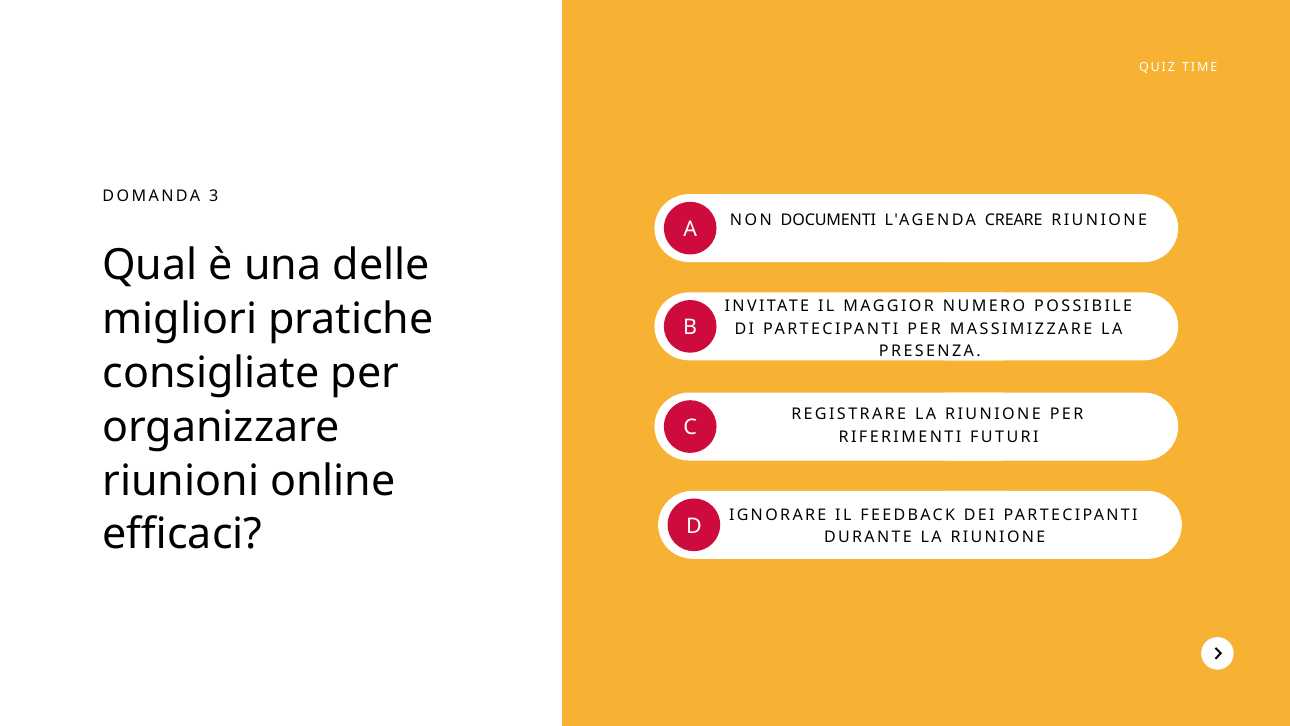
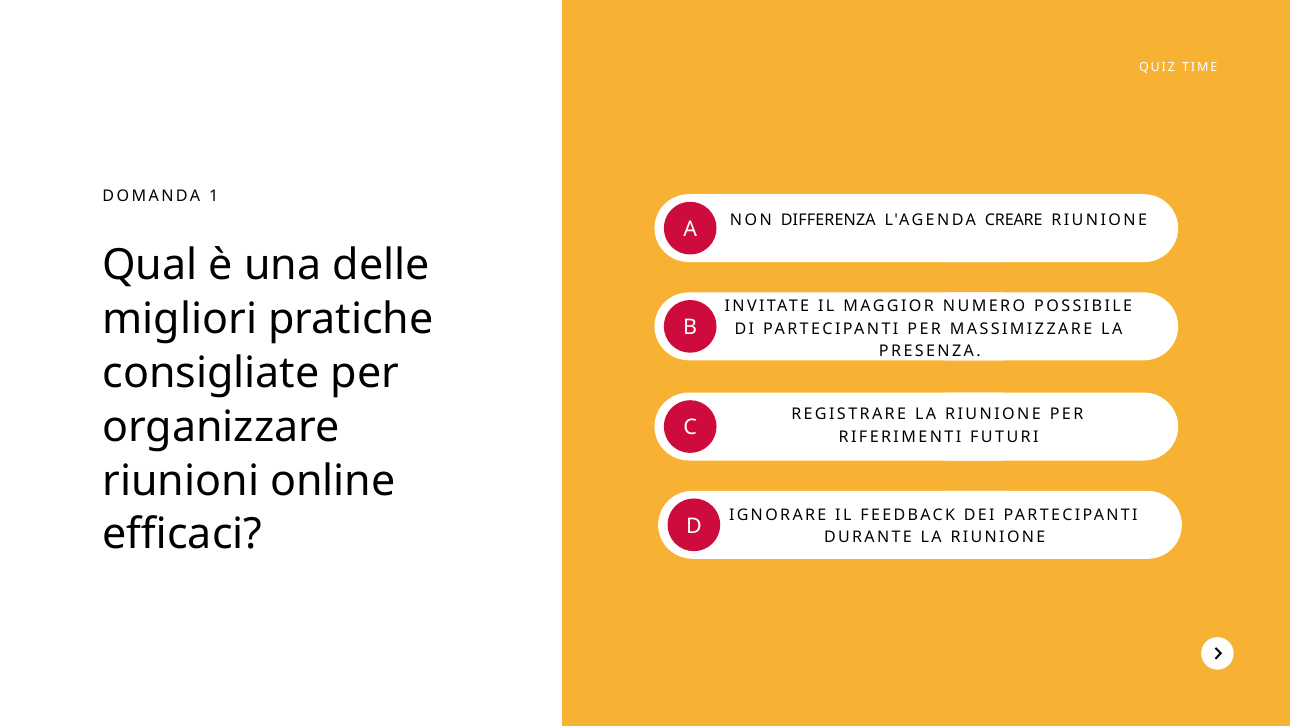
3: 3 -> 1
DOCUMENTI: DOCUMENTI -> DIFFERENZA
